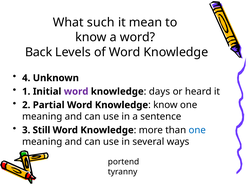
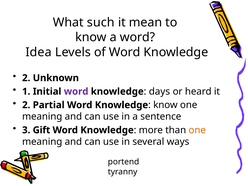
Back: Back -> Idea
4 at (26, 78): 4 -> 2
Still: Still -> Gift
one at (197, 130) colour: blue -> orange
